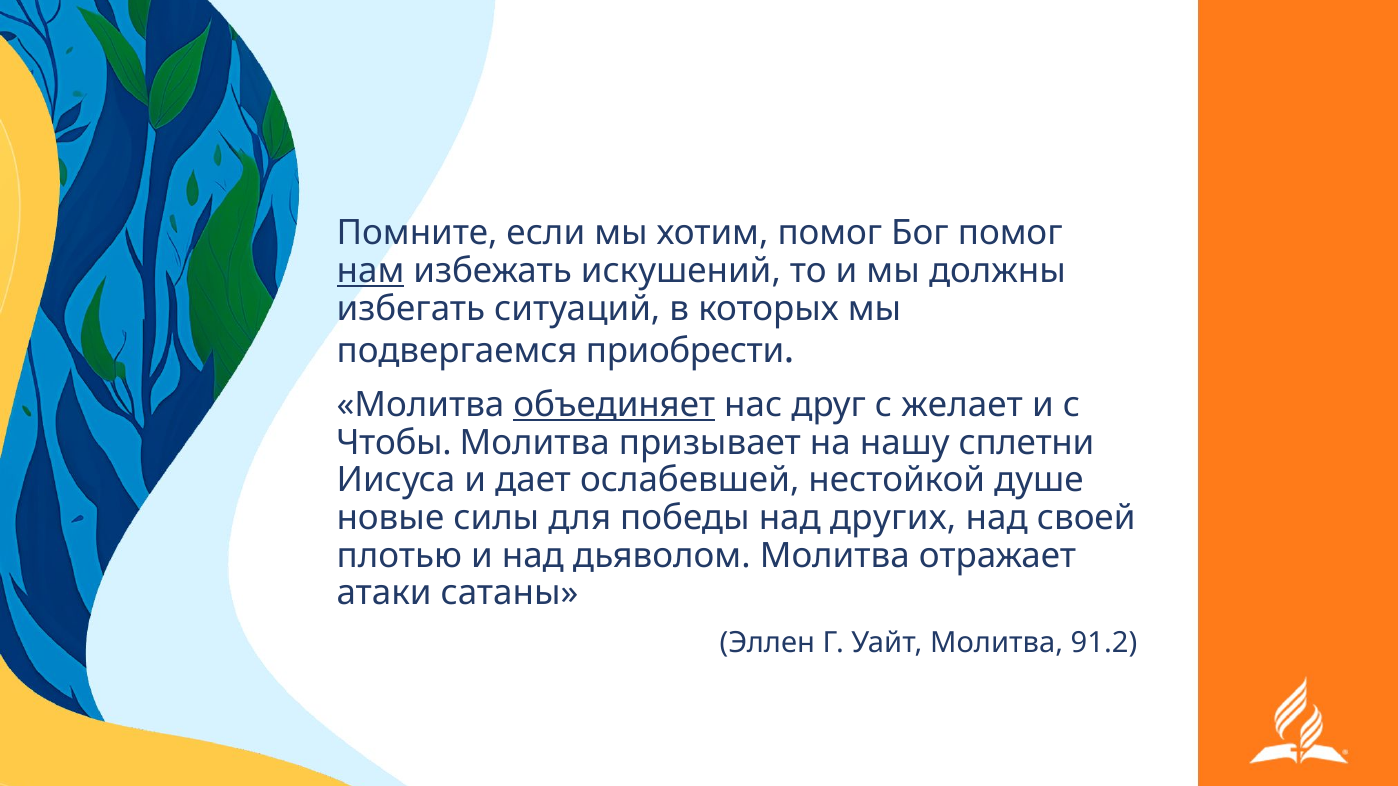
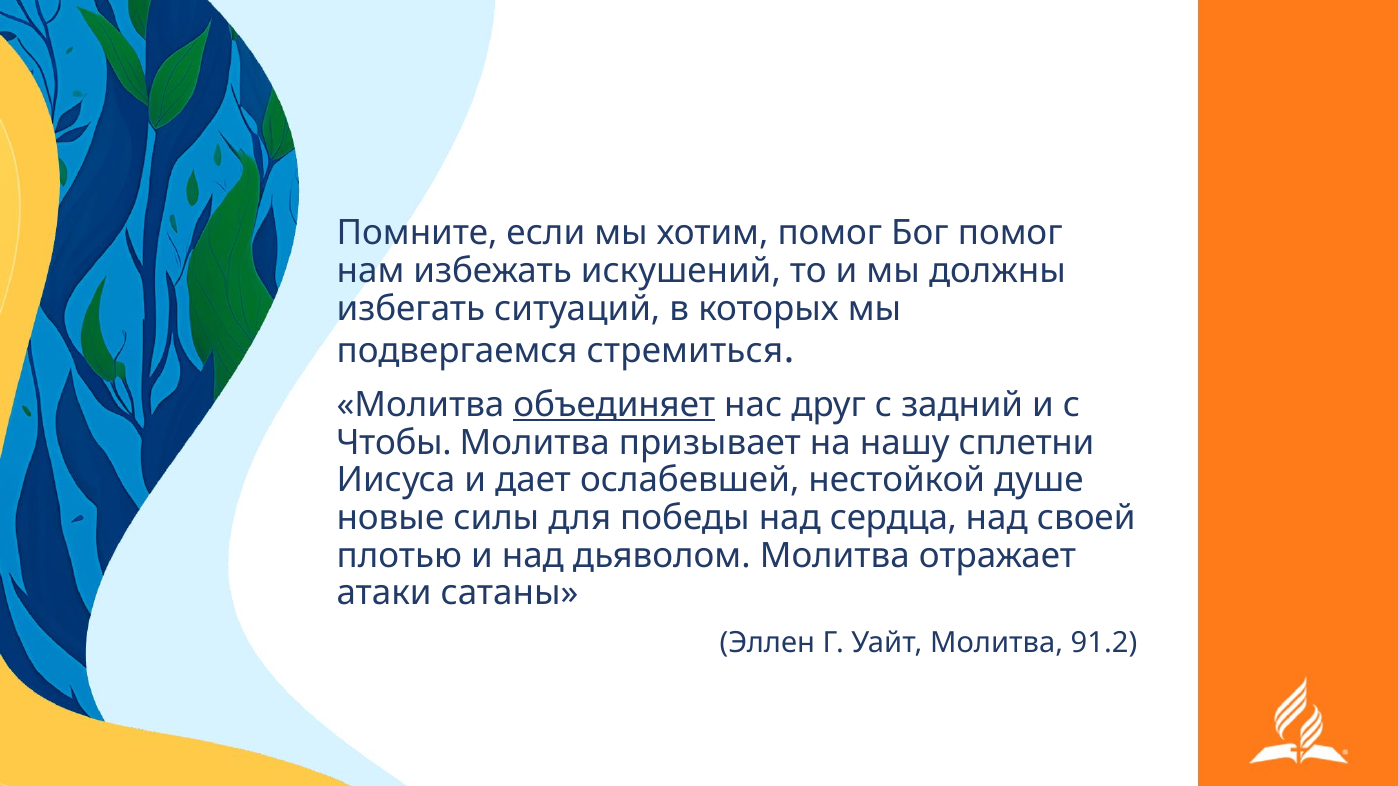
нам underline: present -> none
приобрести: приобрести -> стремиться
желает: желает -> задний
других: других -> сердца
